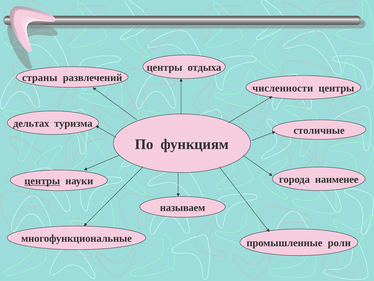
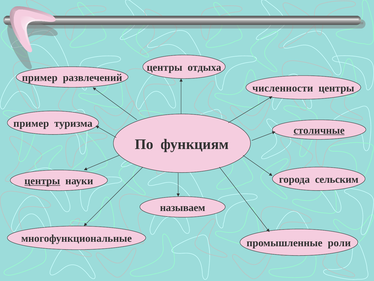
страны at (40, 78): страны -> пример
дельтах at (31, 123): дельтах -> пример
столичные underline: none -> present
наименее: наименее -> сельским
